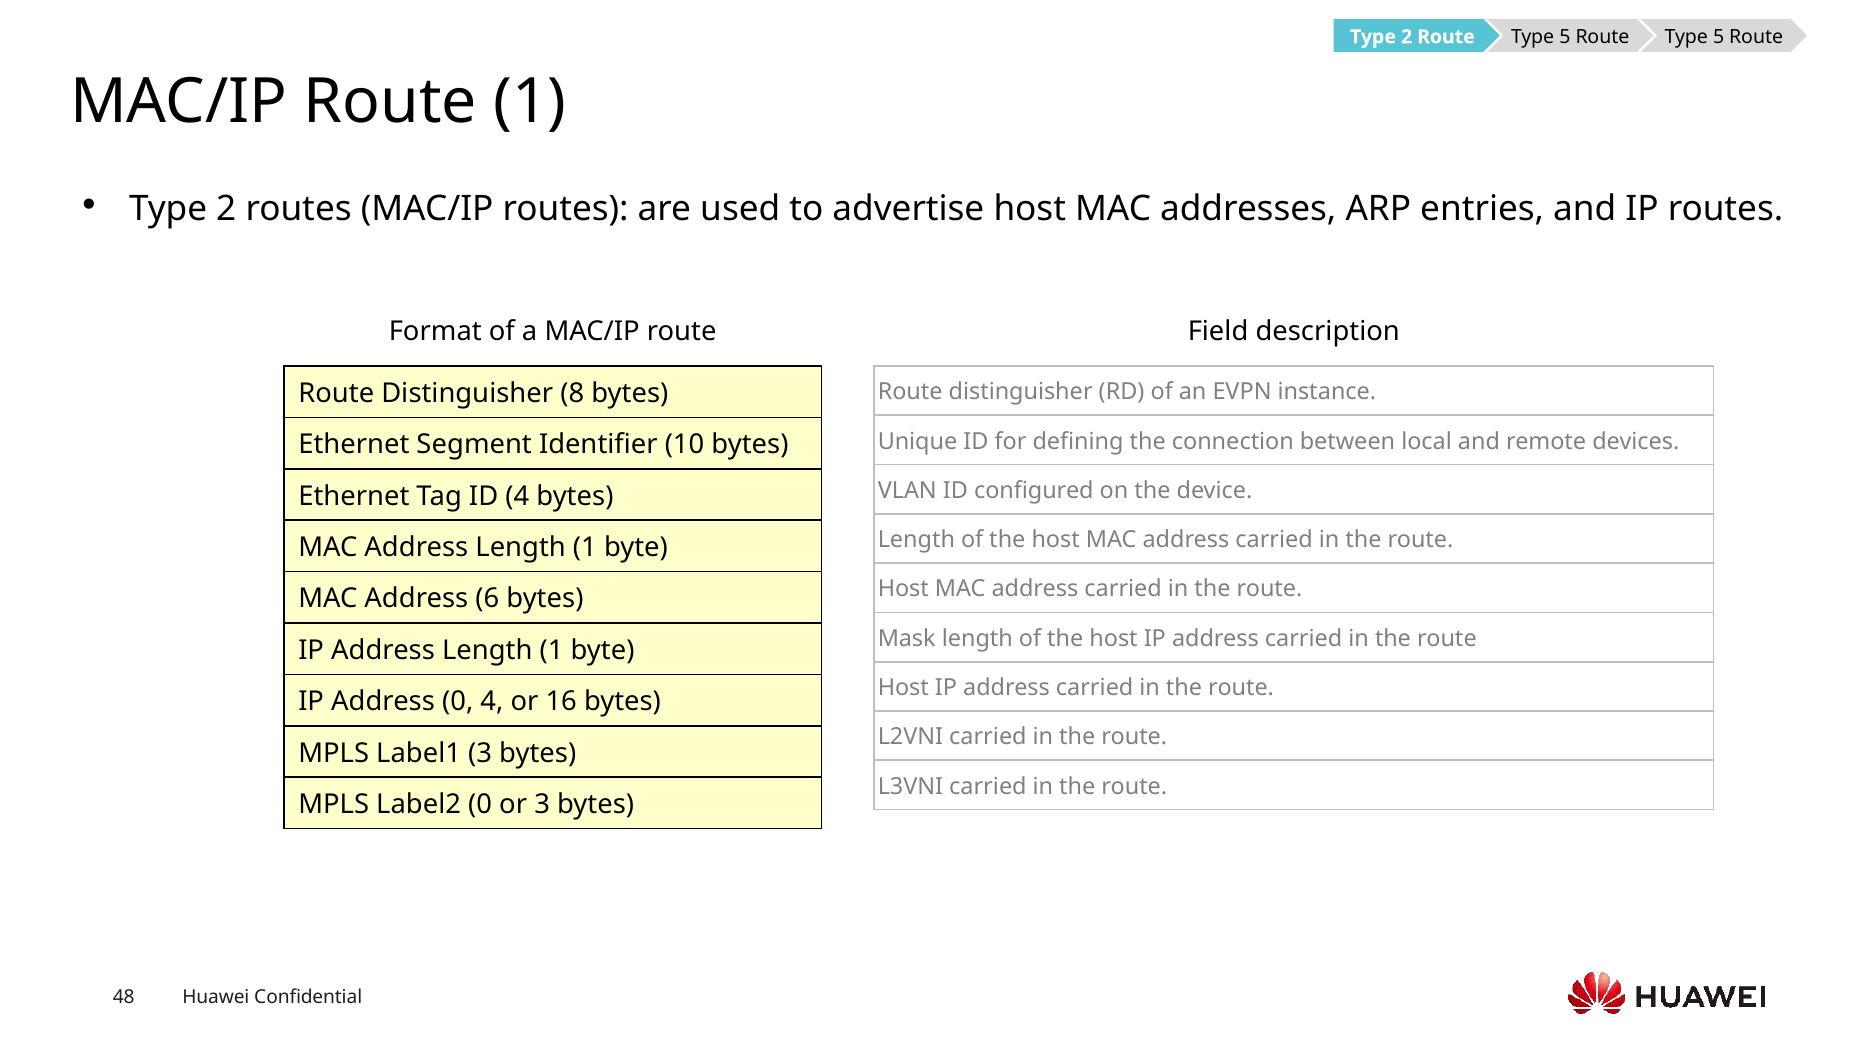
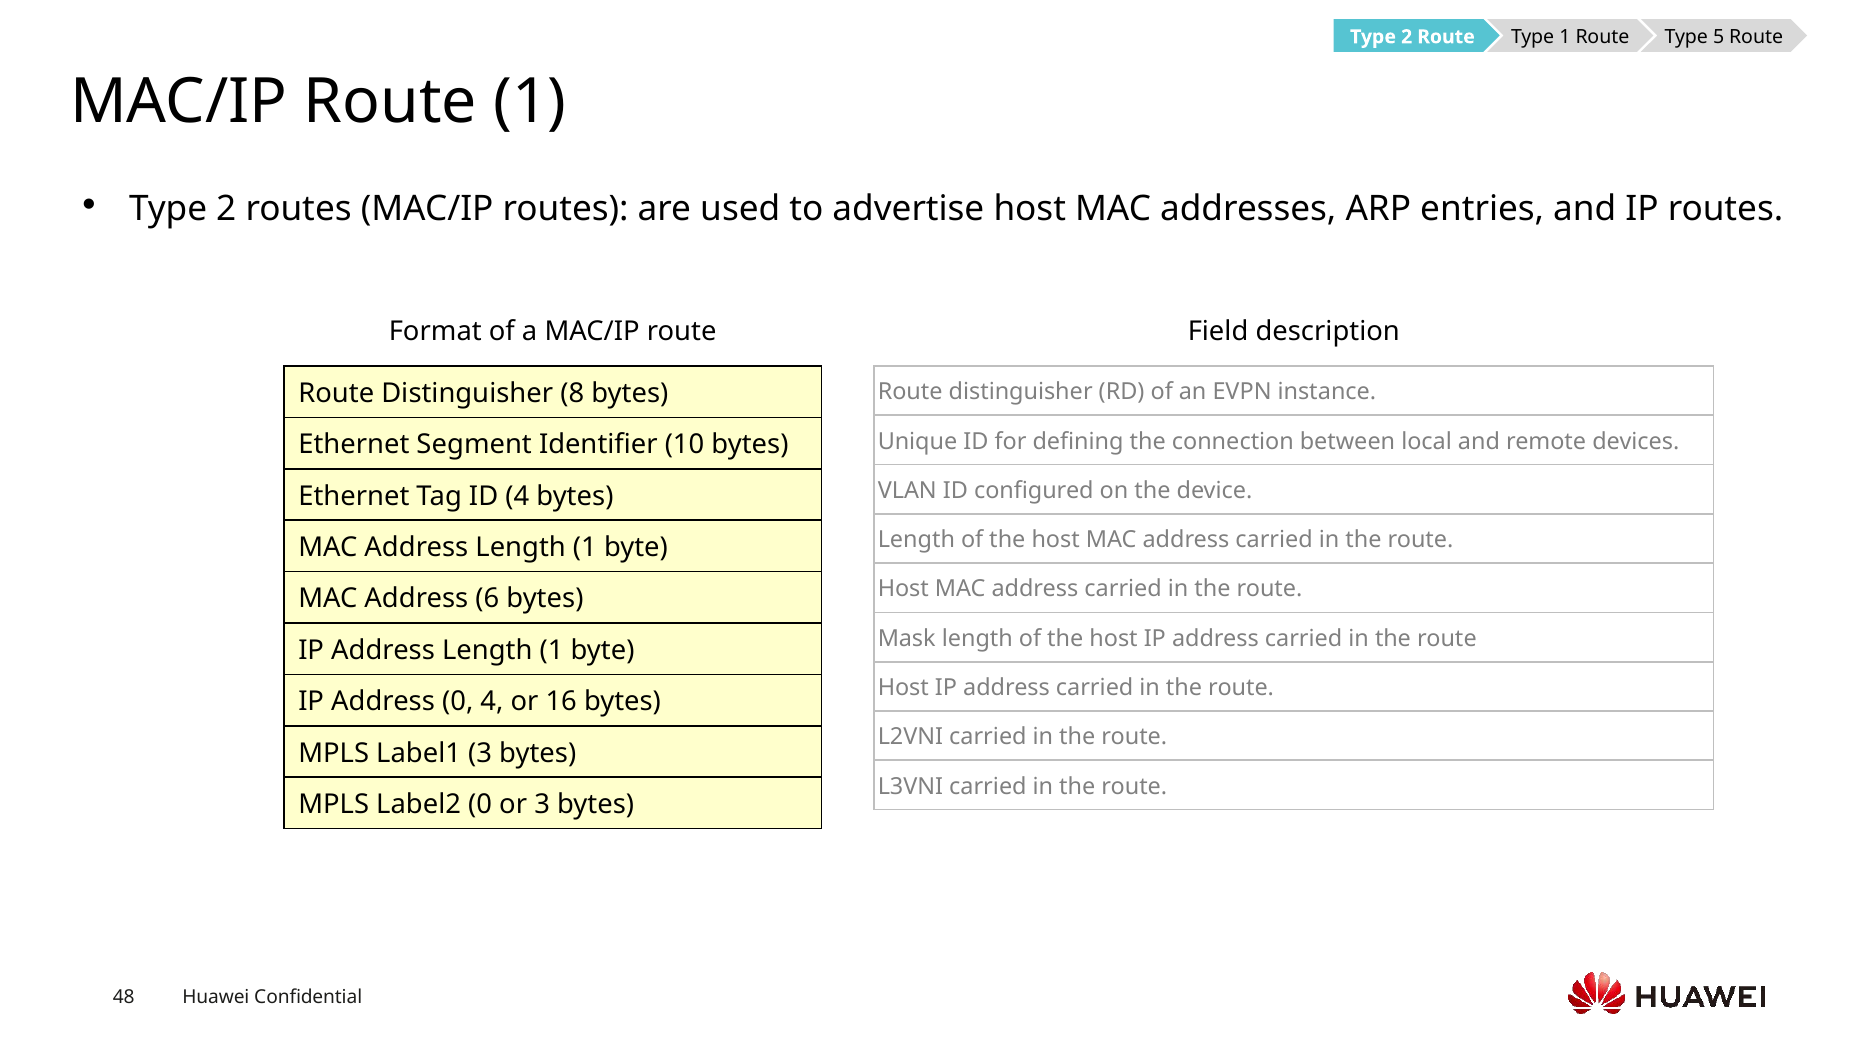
5 at (1565, 37): 5 -> 1
